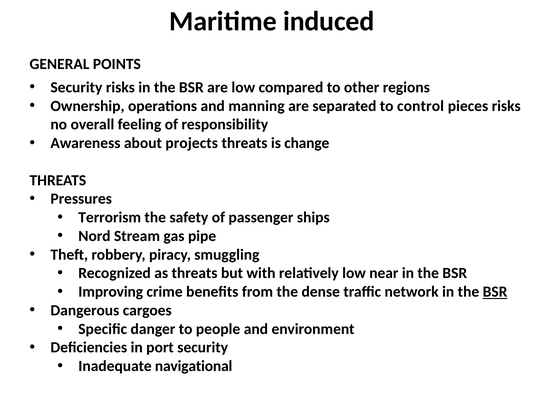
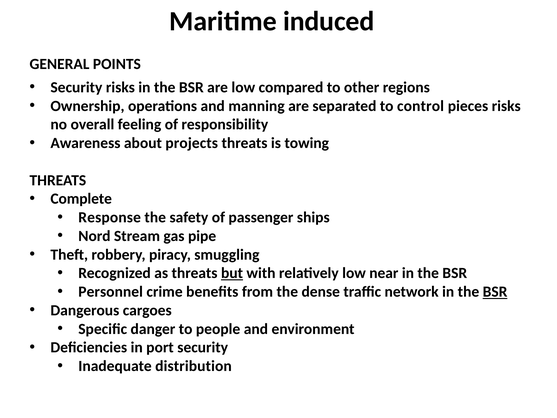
change: change -> towing
Pressures: Pressures -> Complete
Terrorism: Terrorism -> Response
but underline: none -> present
Improving: Improving -> Personnel
navigational: navigational -> distribution
